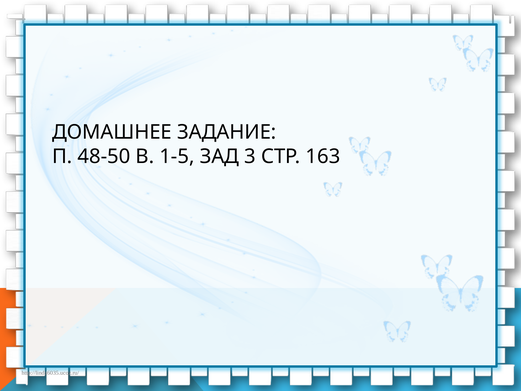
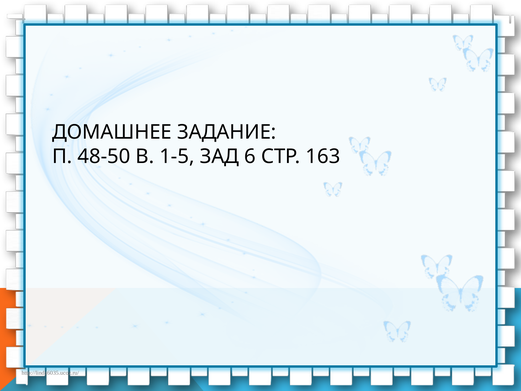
3: 3 -> 6
